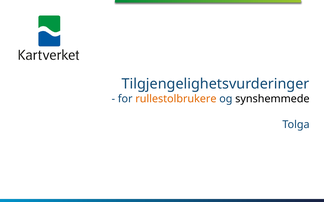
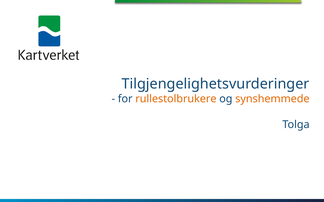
synshemmede colour: black -> orange
